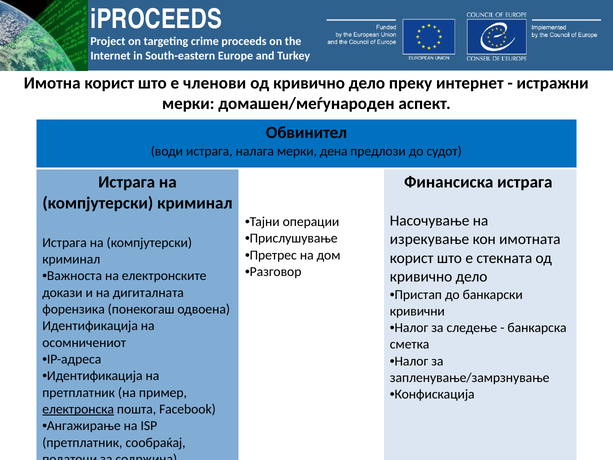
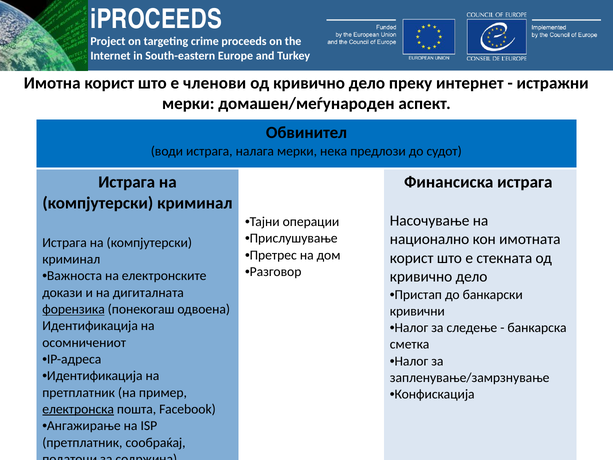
дена: дена -> нека
изрекување: изрекување -> национално
форензика underline: none -> present
